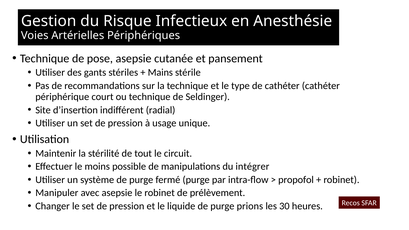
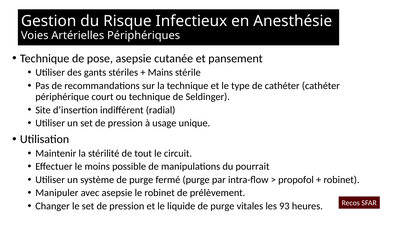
intégrer: intégrer -> pourrait
prions: prions -> vitales
30: 30 -> 93
